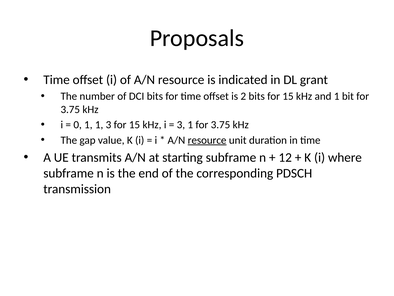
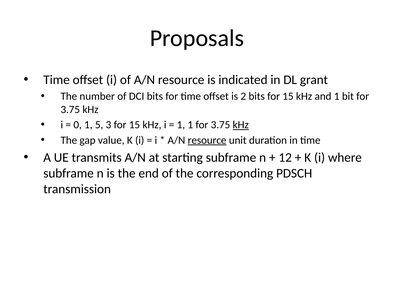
1 1: 1 -> 5
3 at (181, 125): 3 -> 1
kHz at (241, 125) underline: none -> present
